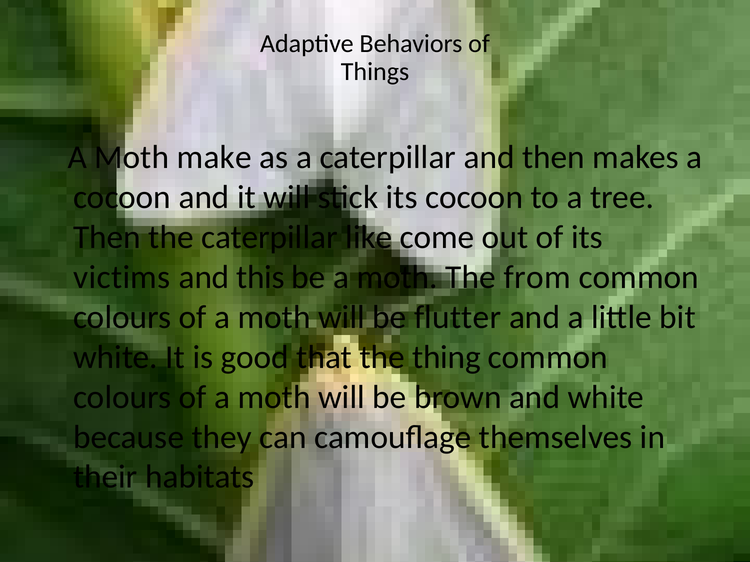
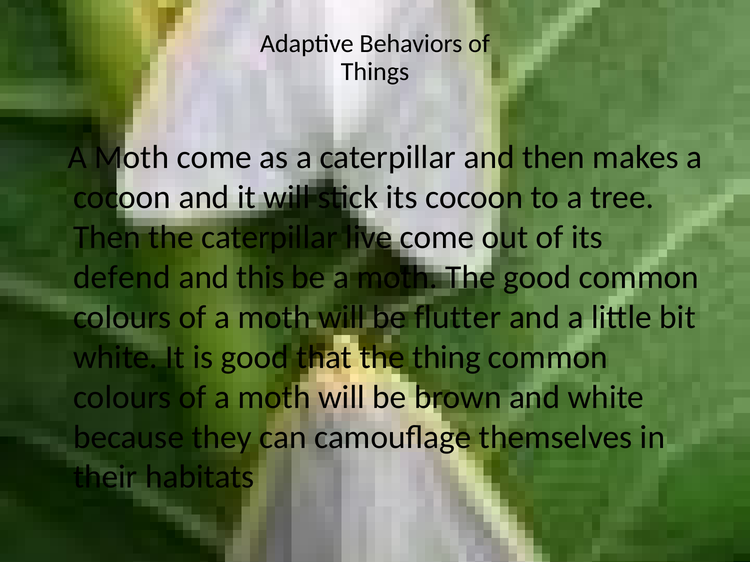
Moth make: make -> come
like: like -> live
victims: victims -> defend
The from: from -> good
